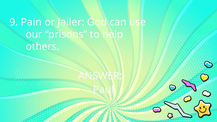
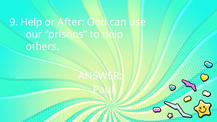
9 Pain: Pain -> Help
Jailer: Jailer -> After
